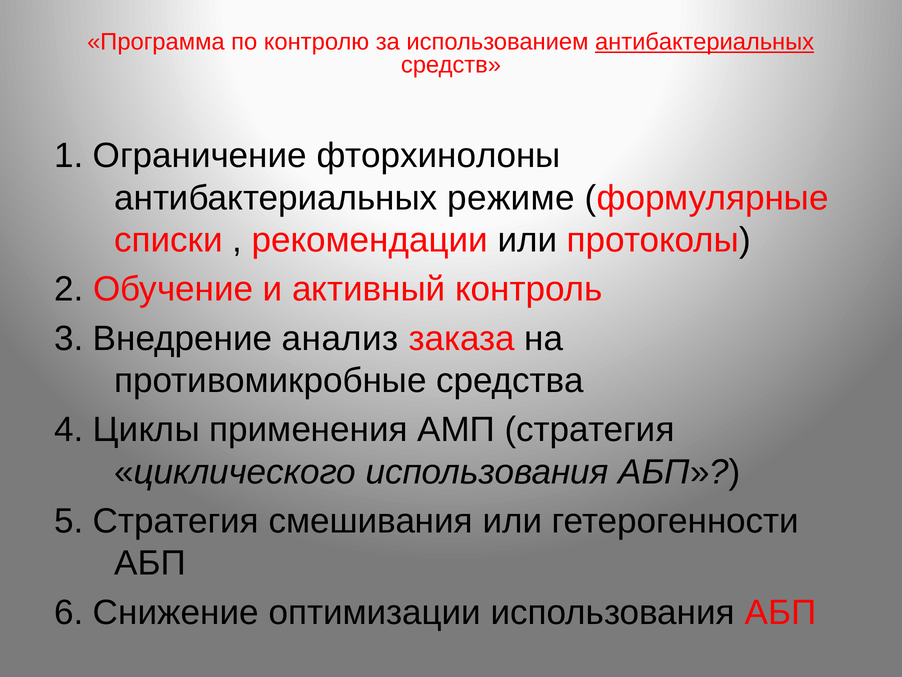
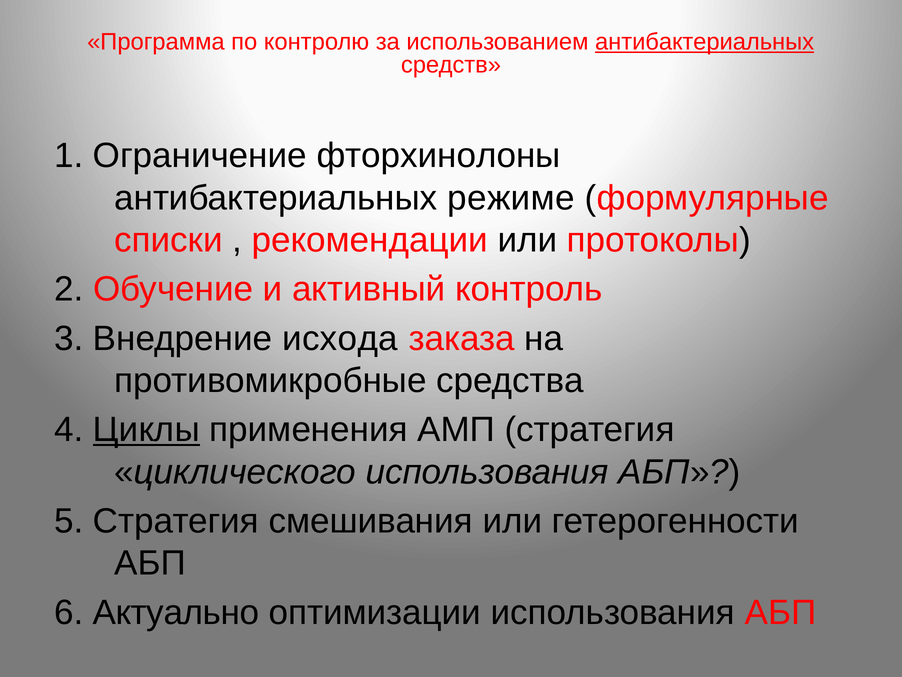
анализ: анализ -> исхода
Циклы underline: none -> present
Снижение: Снижение -> Актуально
